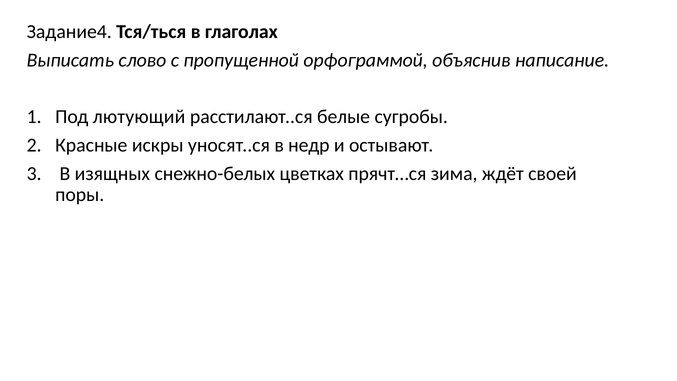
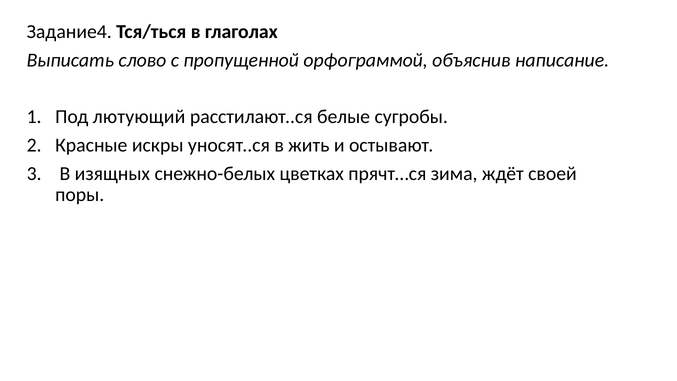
недр: недр -> жить
